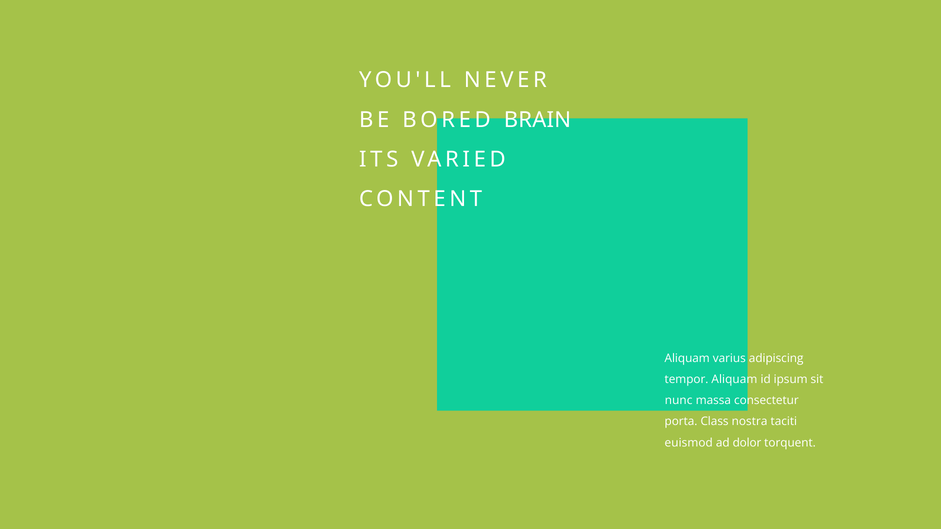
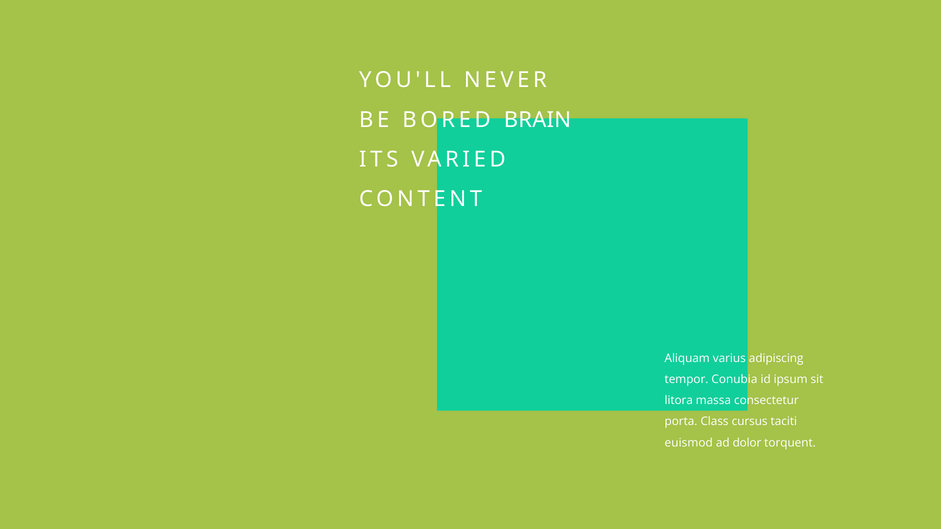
tempor Aliquam: Aliquam -> Conubia
nunc: nunc -> litora
nostra: nostra -> cursus
